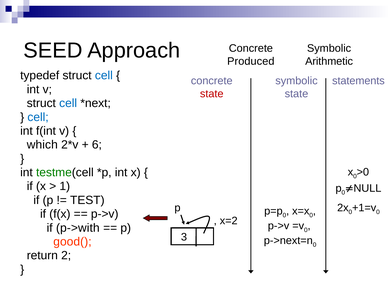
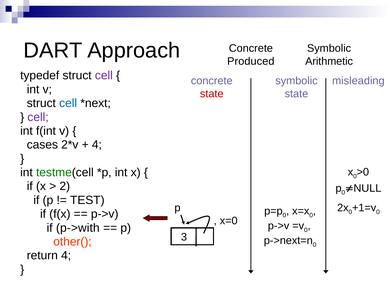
SEED: SEED -> DART
cell at (104, 76) colour: blue -> purple
statements: statements -> misleading
cell at (38, 117) colour: blue -> purple
which: which -> cases
6 at (97, 145): 6 -> 4
1: 1 -> 2
x=2: x=2 -> x=0
good(: good( -> other(
return 2: 2 -> 4
